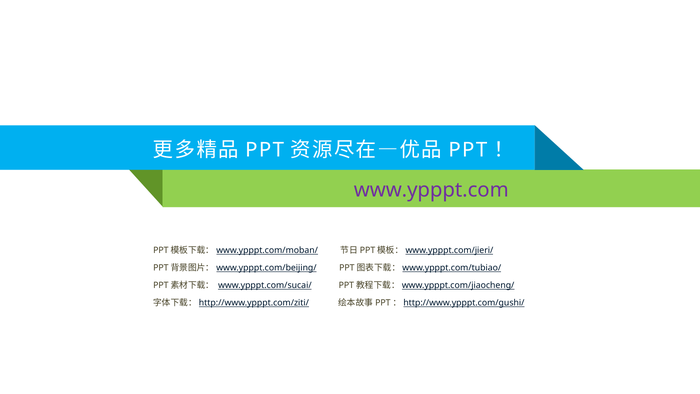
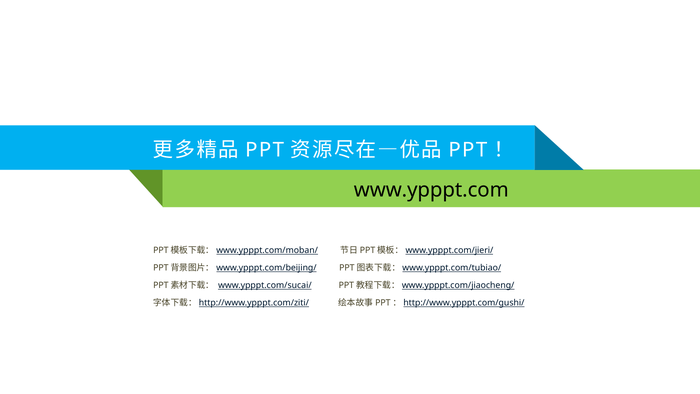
www.ypppt.com colour: purple -> black
